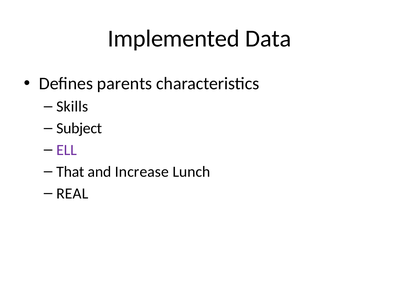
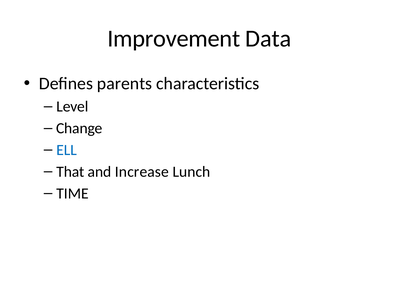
Implemented: Implemented -> Improvement
Skills: Skills -> Level
Subject: Subject -> Change
ELL colour: purple -> blue
REAL: REAL -> TIME
